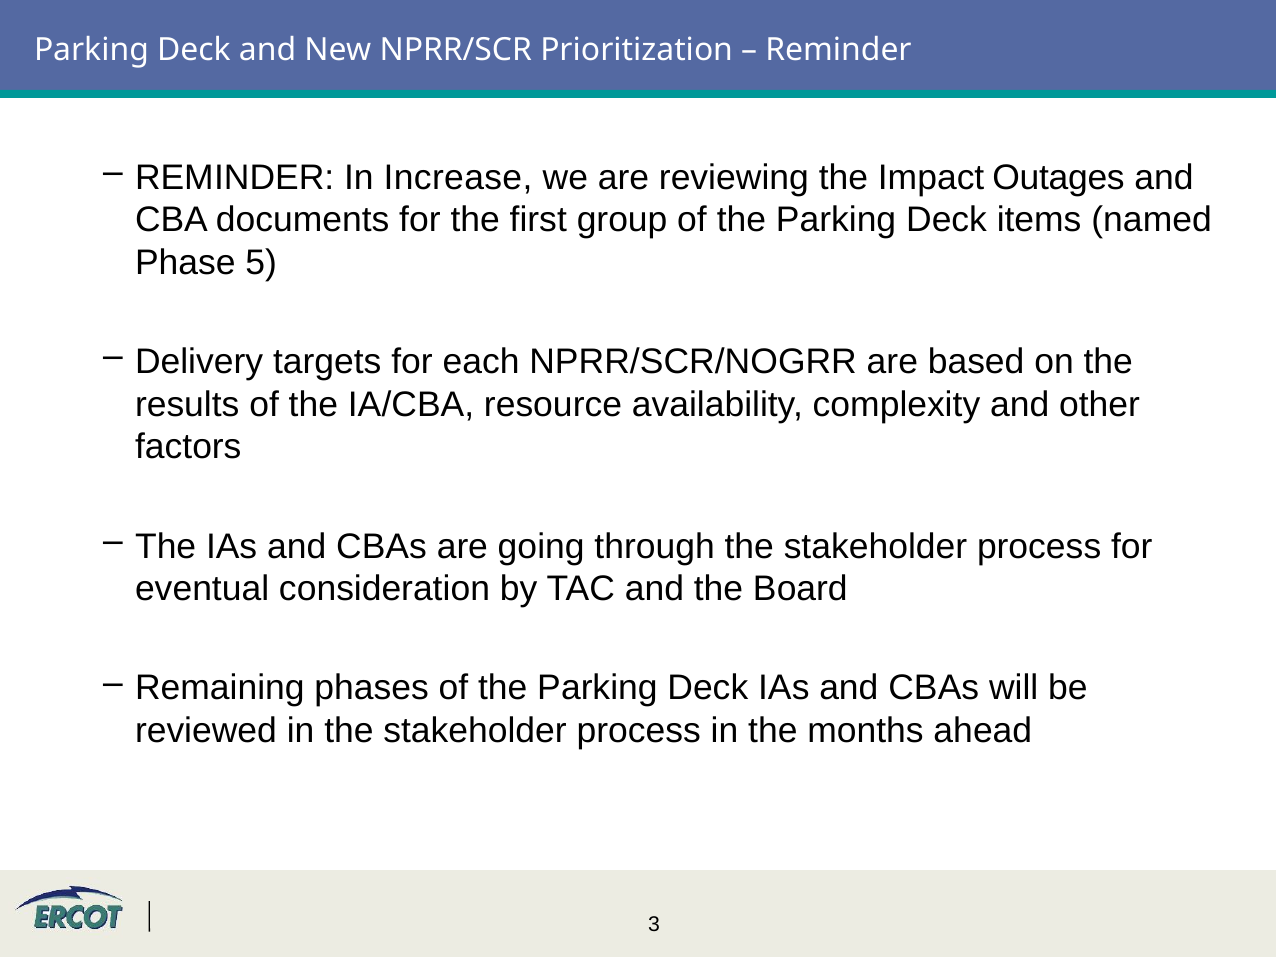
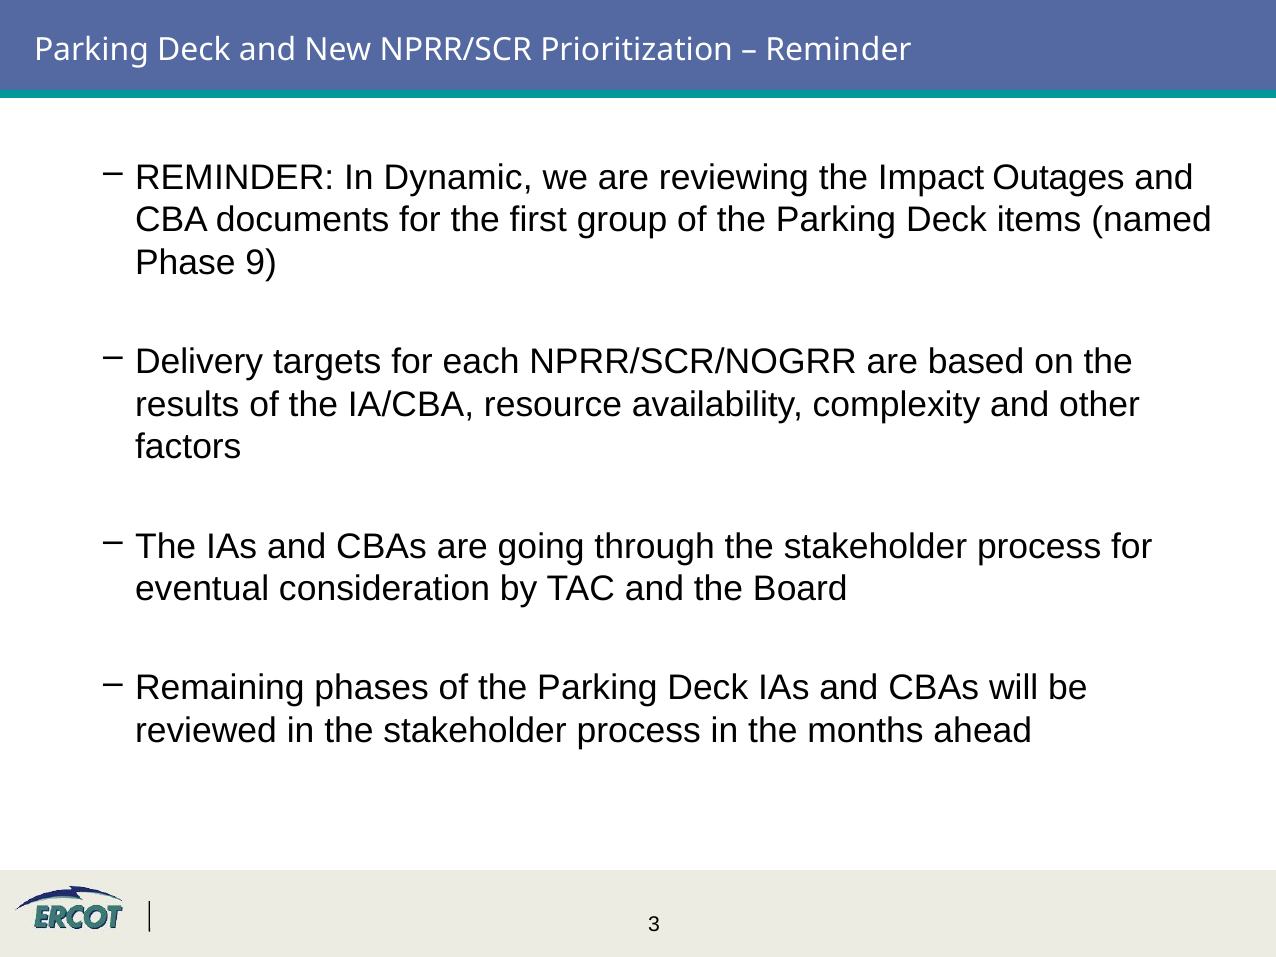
Increase: Increase -> Dynamic
5: 5 -> 9
